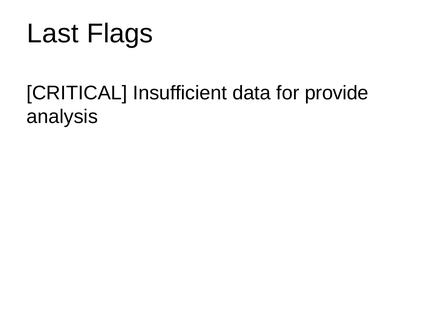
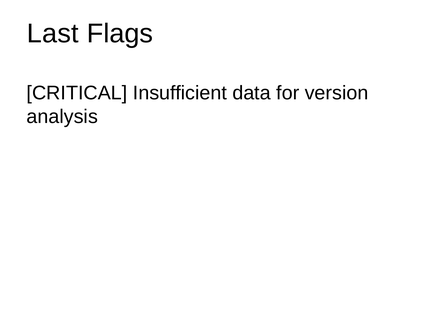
provide: provide -> version
